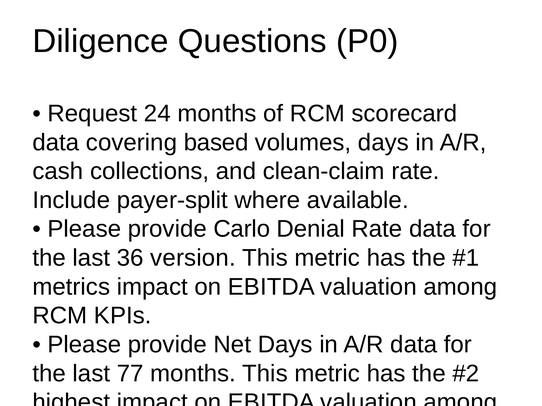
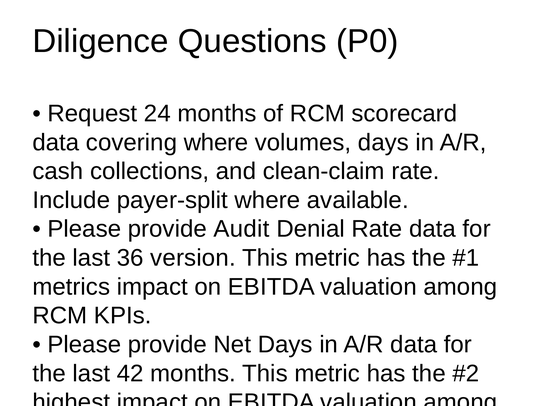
covering based: based -> where
Carlo: Carlo -> Audit
77: 77 -> 42
